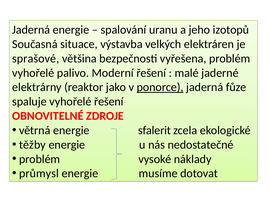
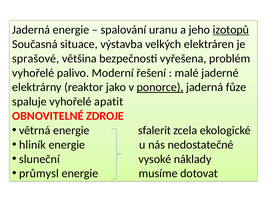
izotopů underline: none -> present
vyhořelé řešení: řešení -> apatit
těžby: těžby -> hliník
problém at (40, 159): problém -> sluneční
